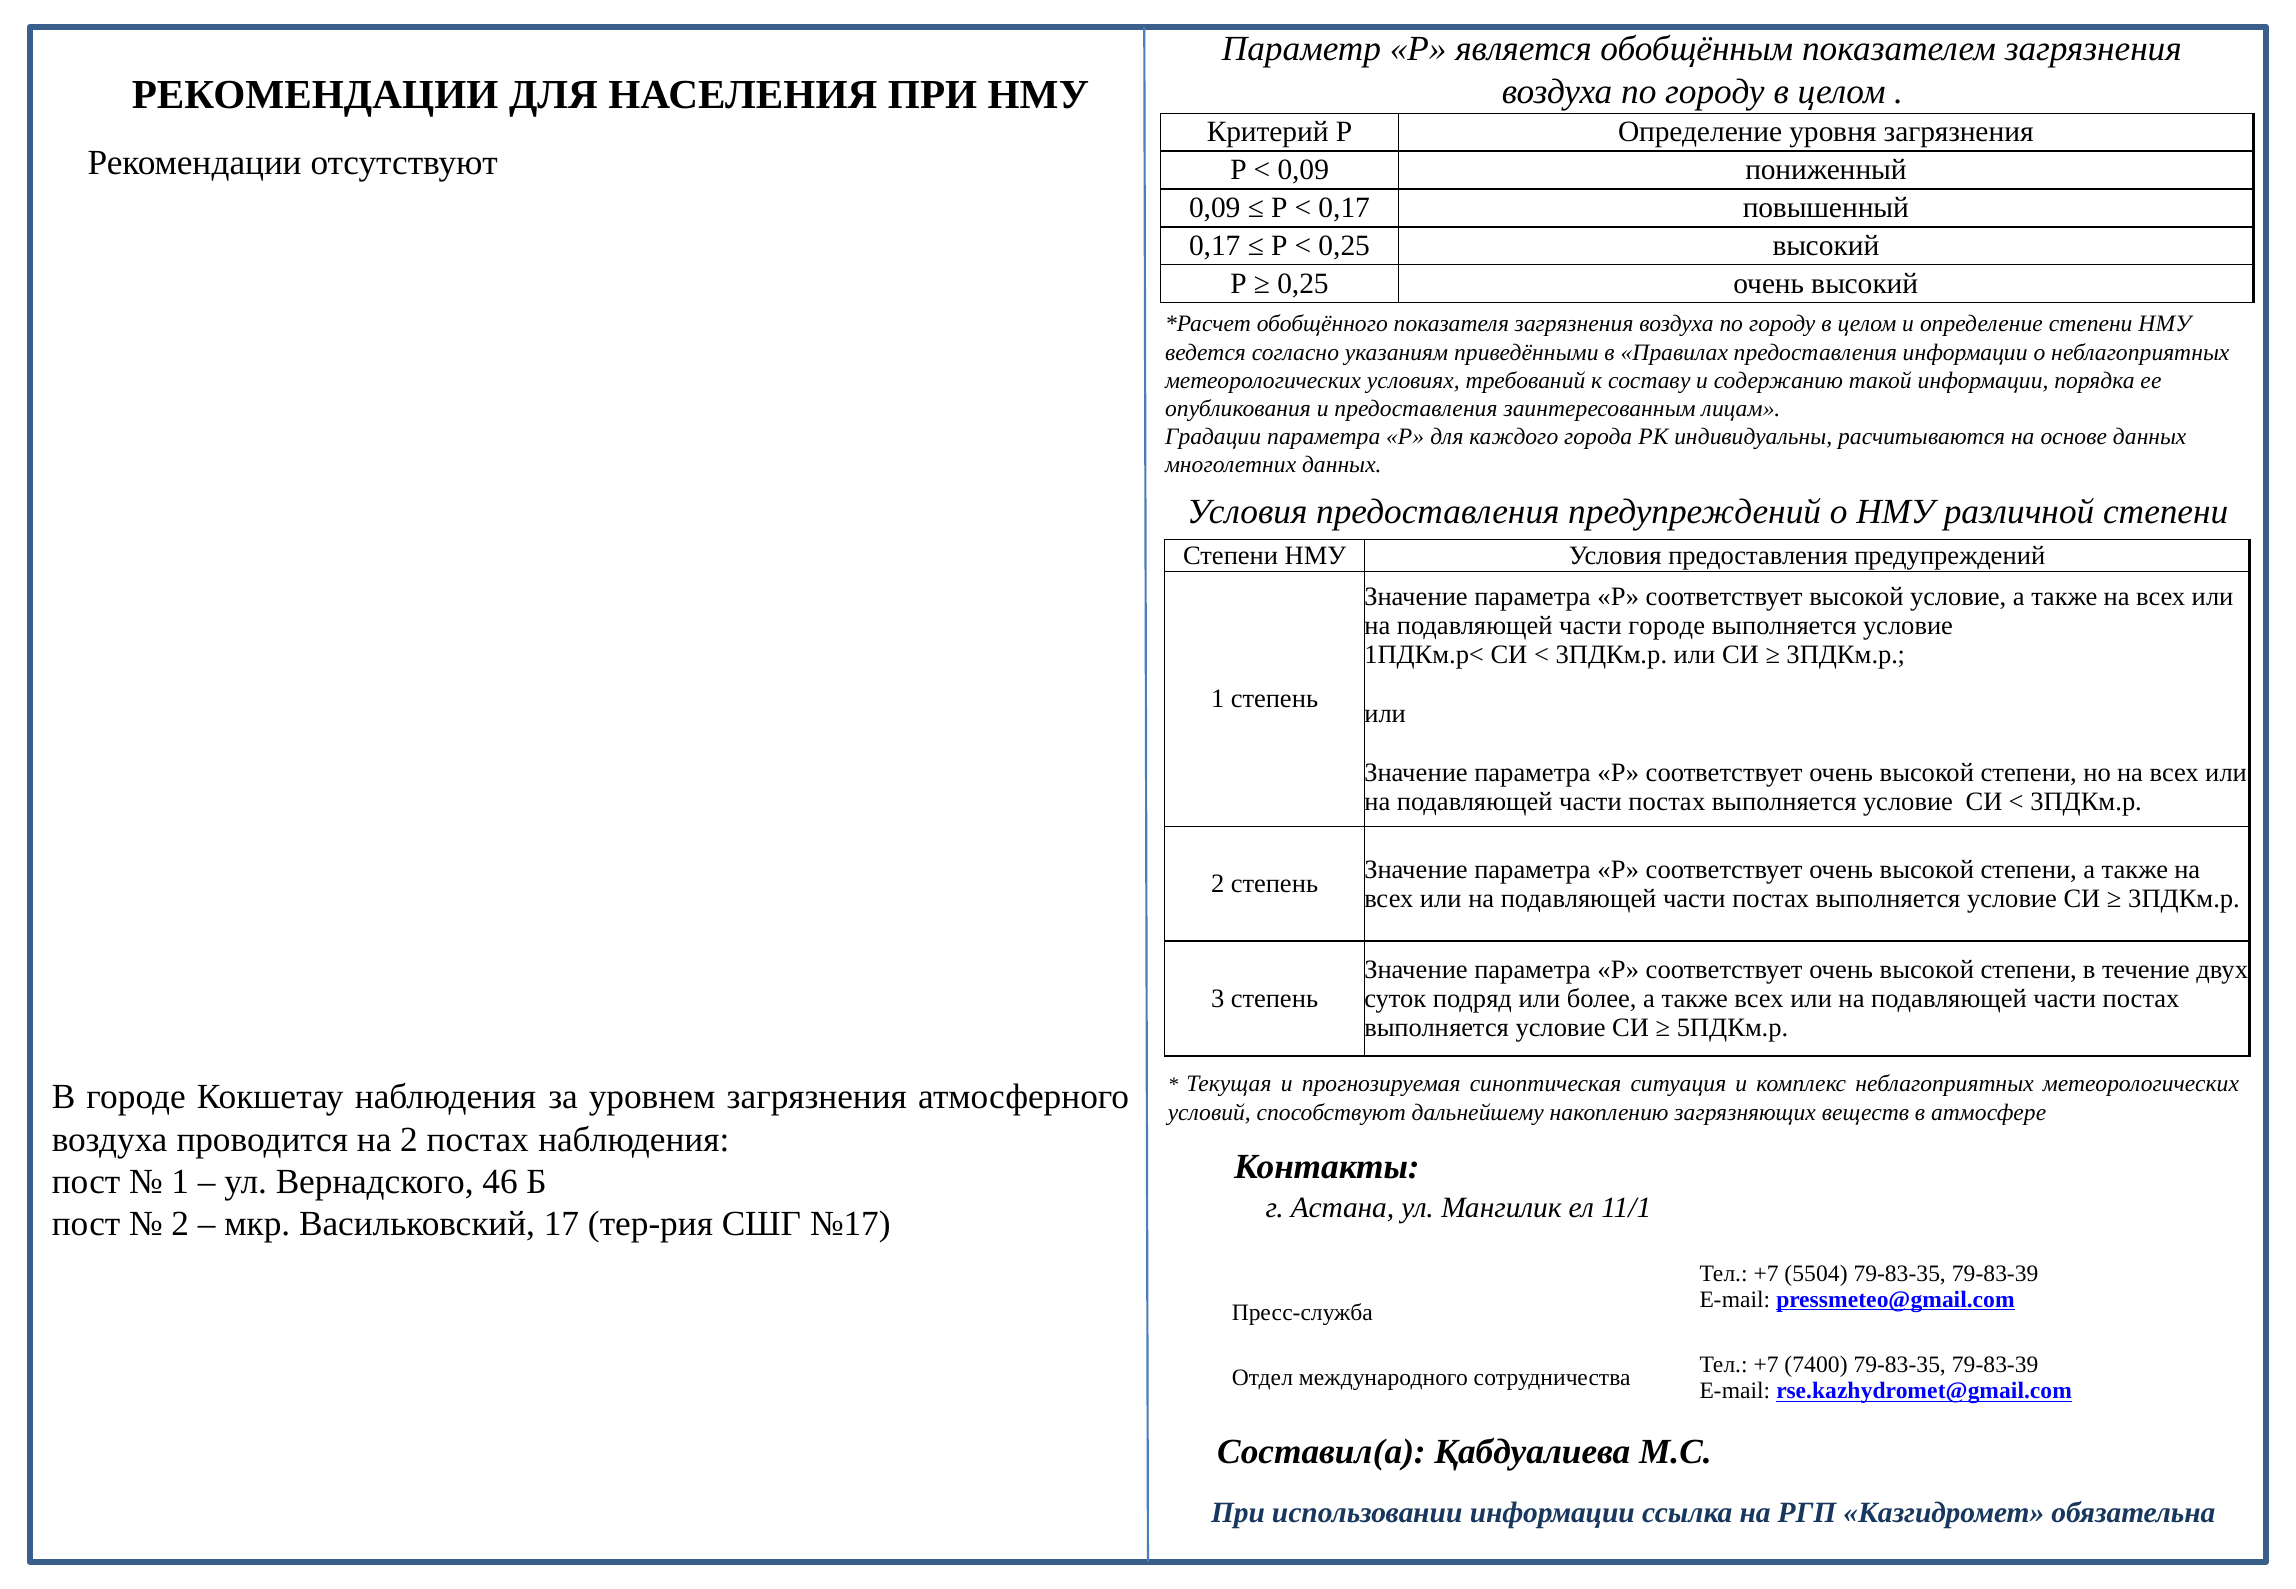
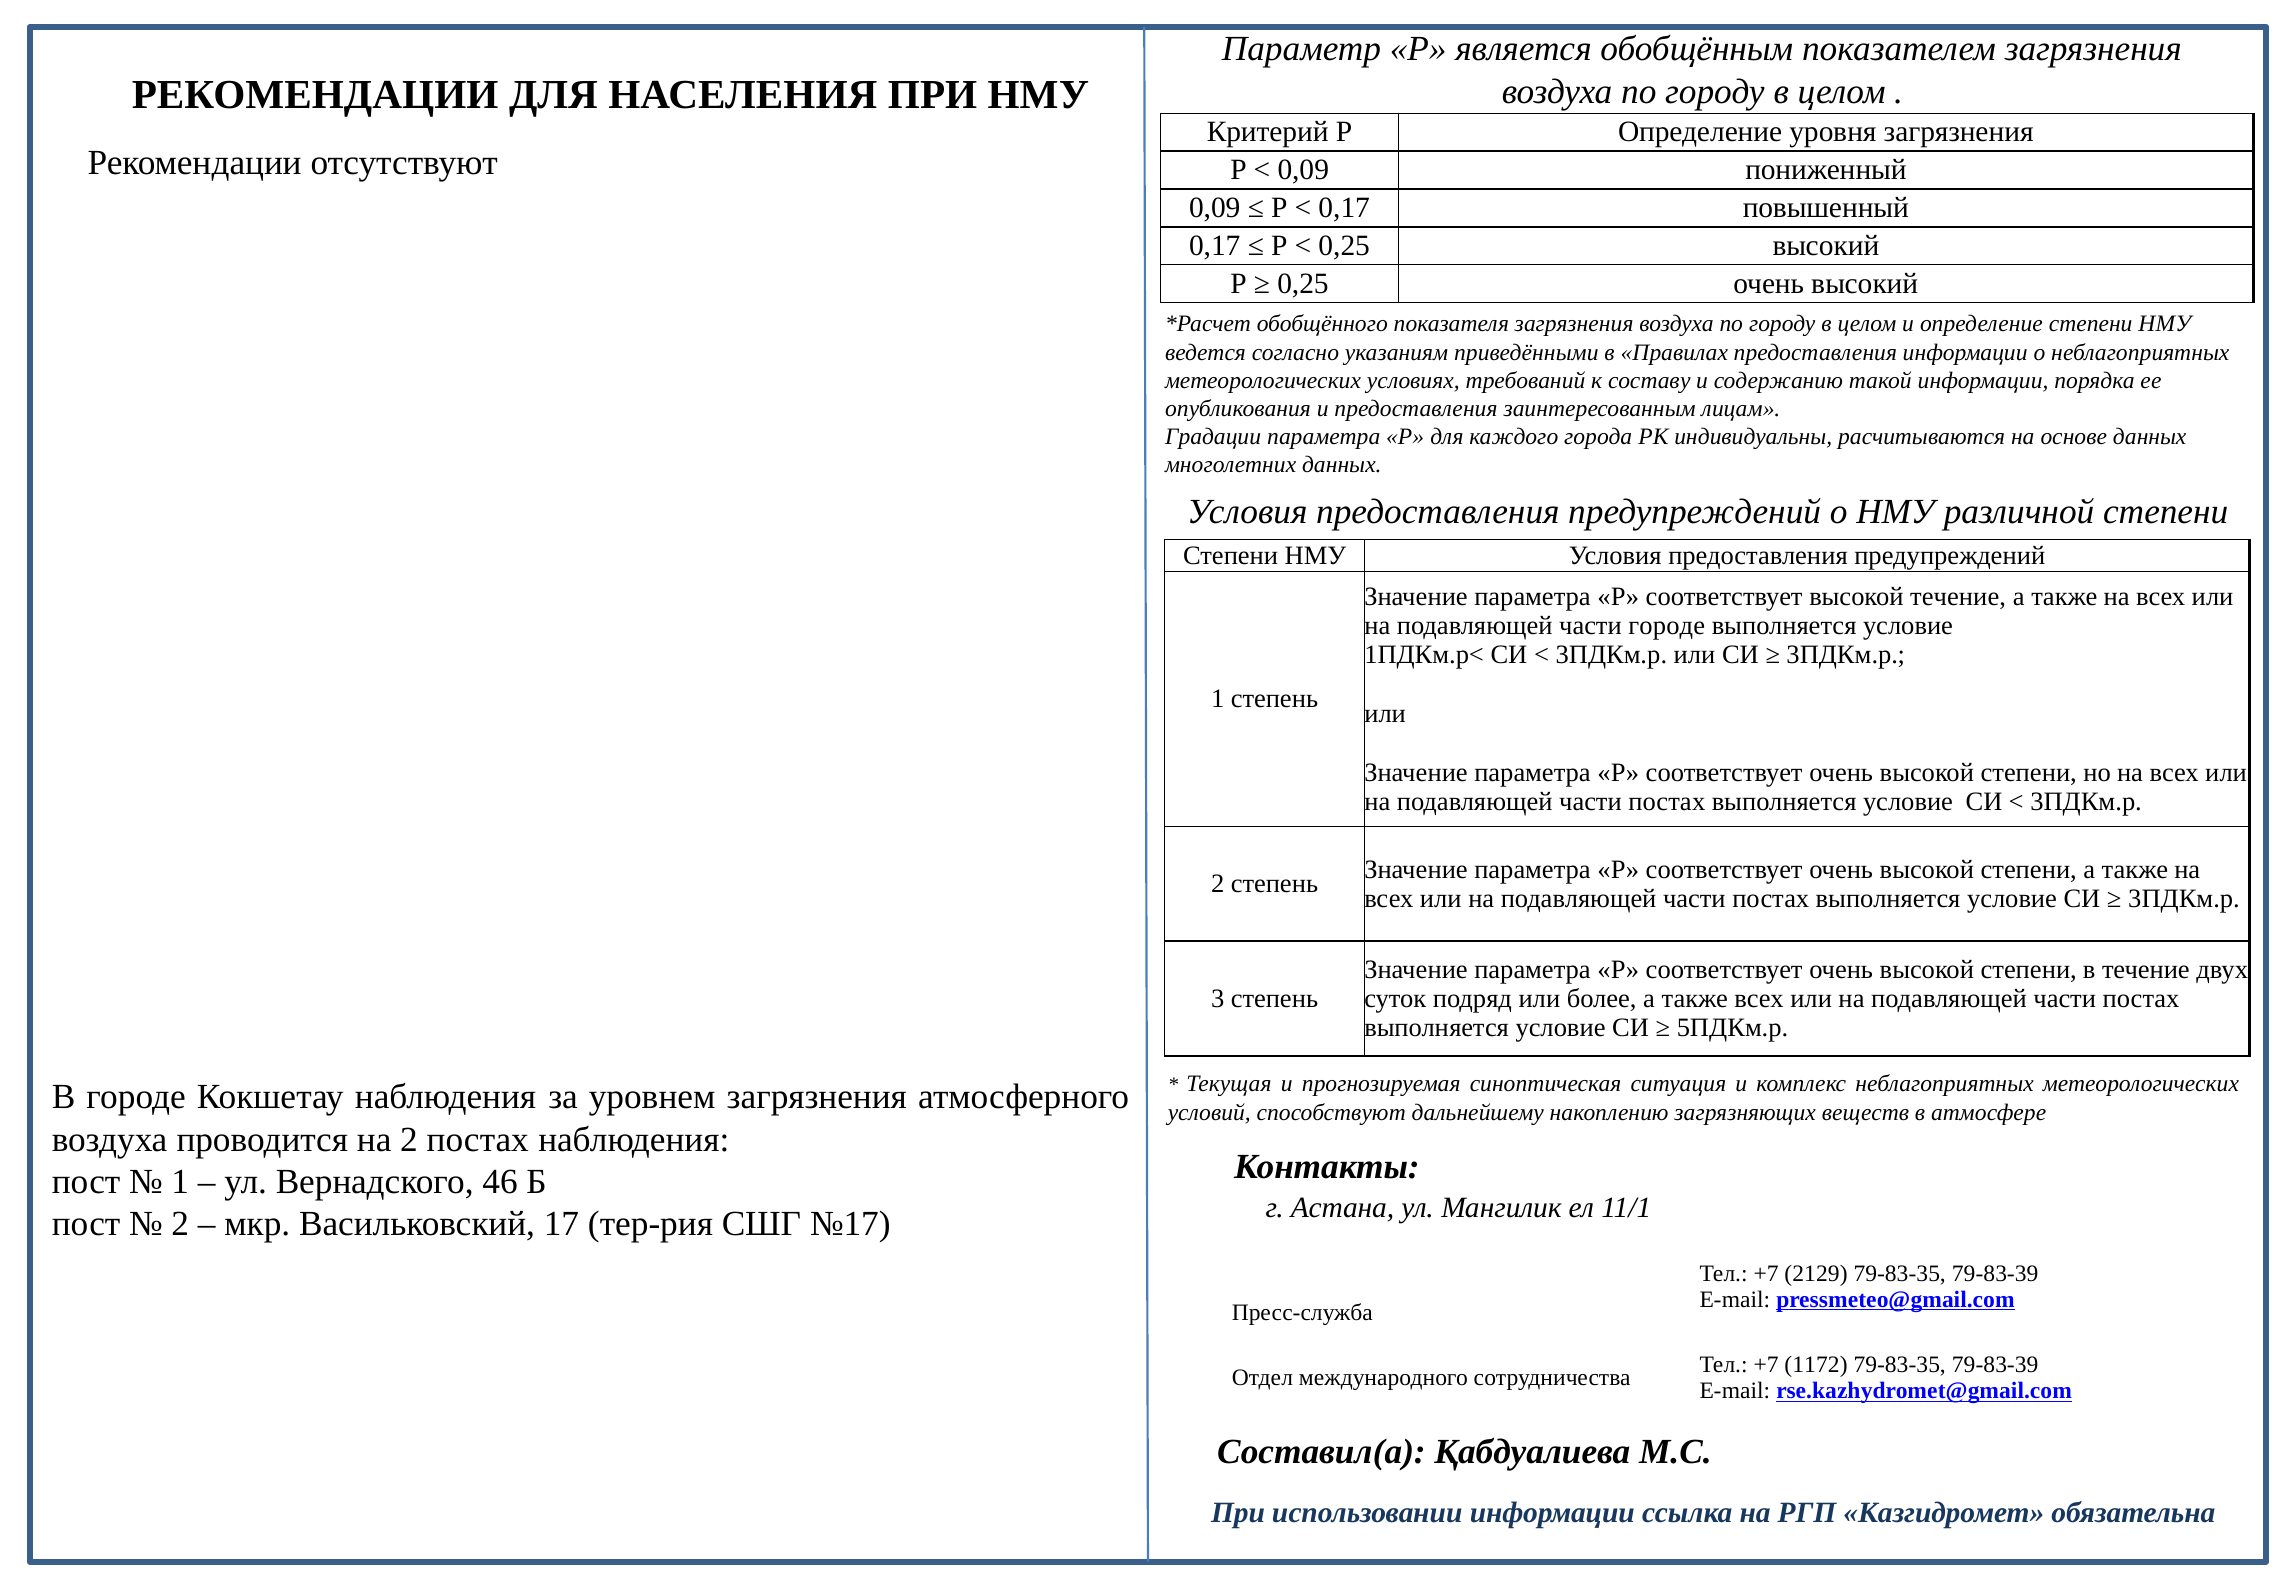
высокой условие: условие -> течение
5504: 5504 -> 2129
7400: 7400 -> 1172
